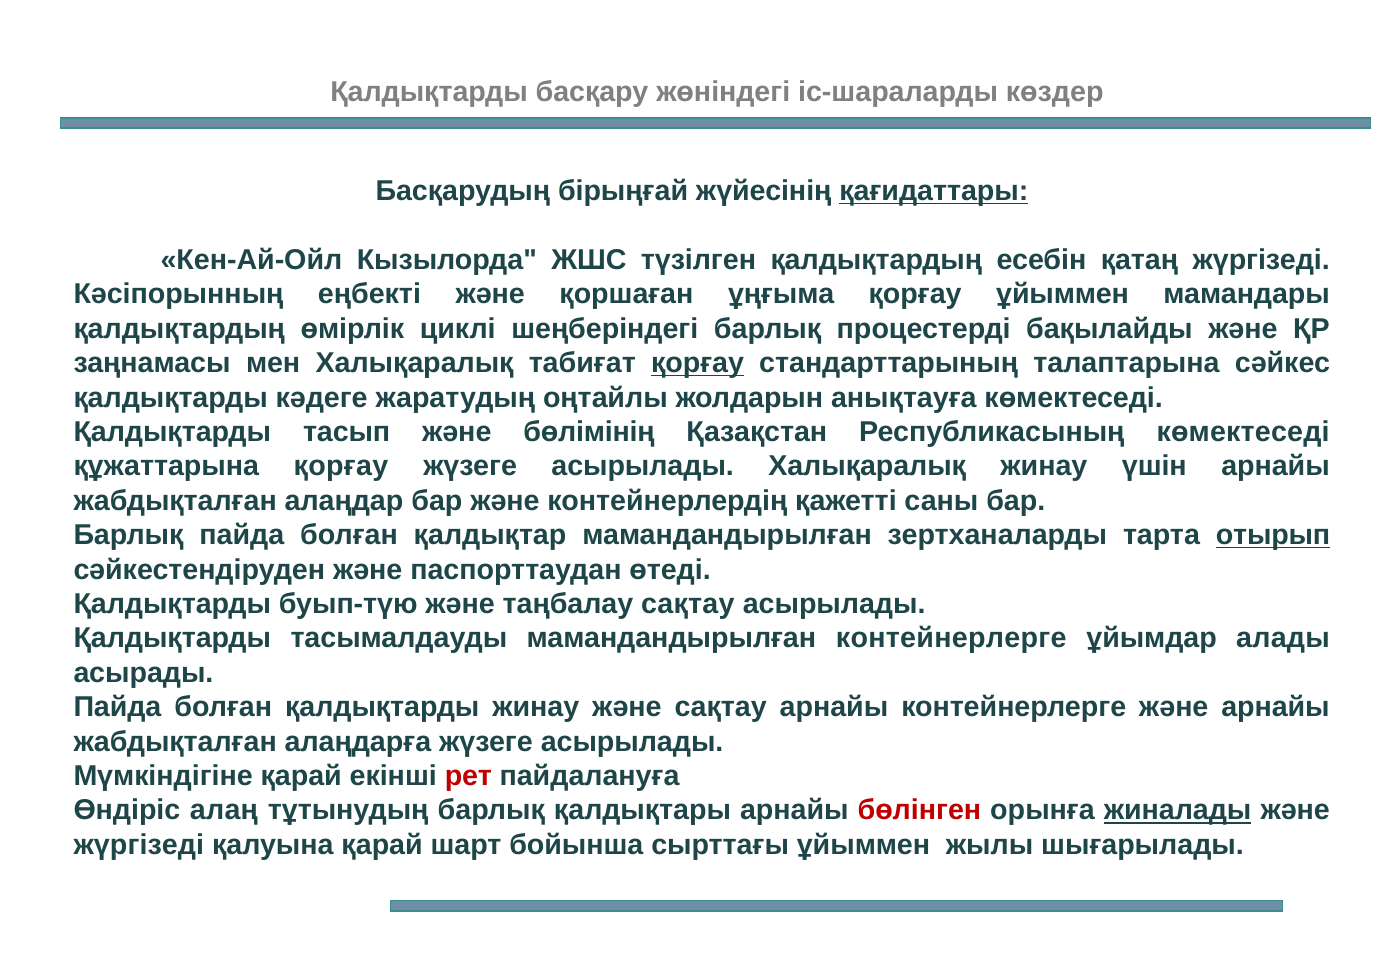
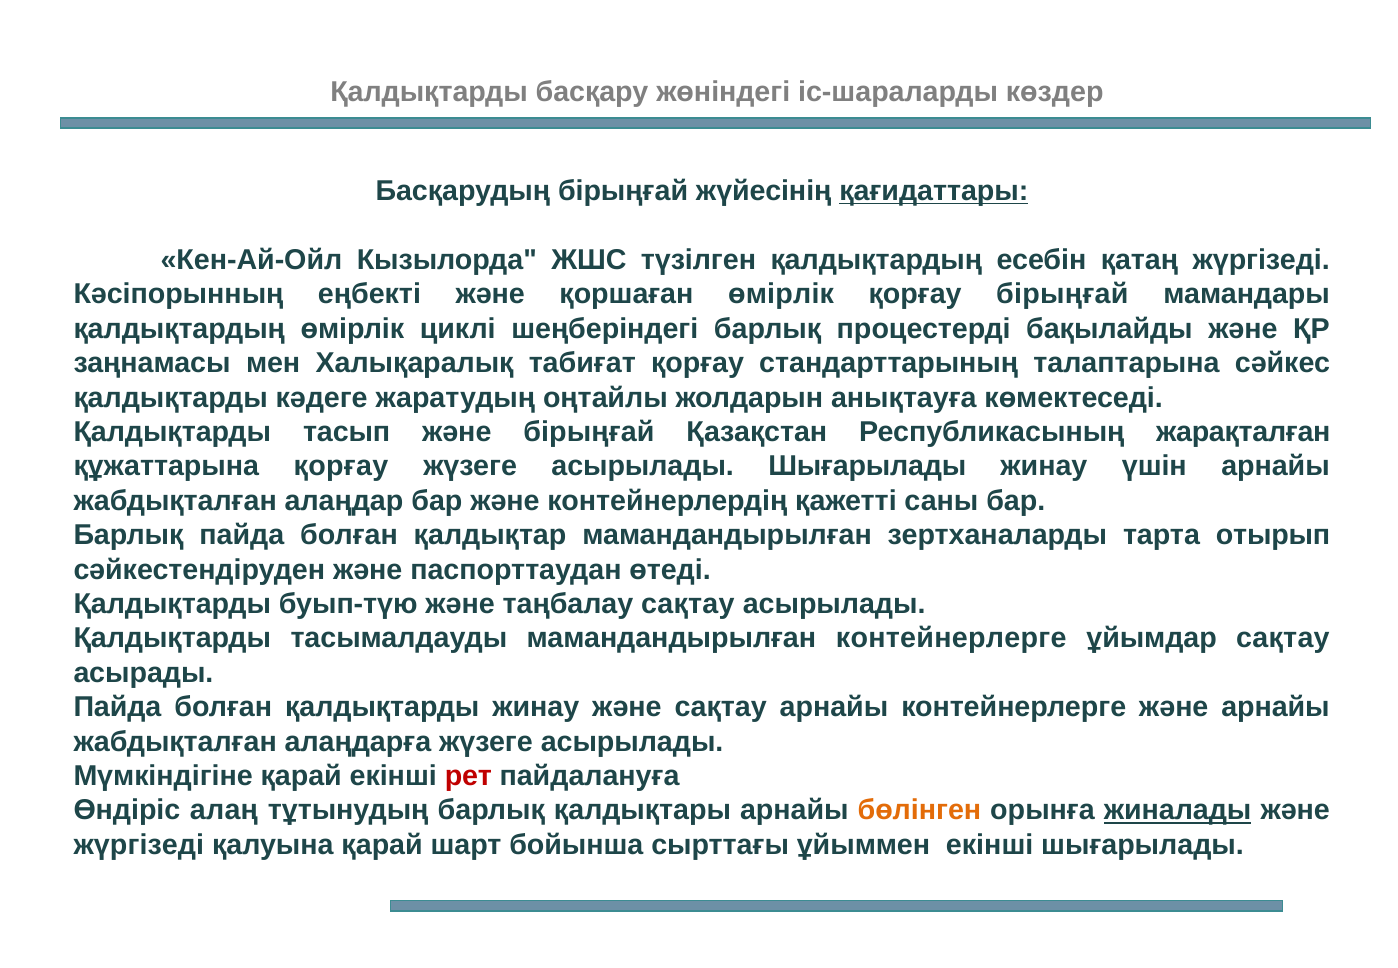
қоршаған ұңғыма: ұңғыма -> өмірлік
қорғау ұйыммен: ұйыммен -> бірыңғай
қорғау at (698, 363) underline: present -> none
және бөлімінің: бөлімінің -> бірыңғай
Республикасының көмектеседі: көмектеседі -> жарақталған
асырылады Халықаралық: Халықаралық -> Шығарылады
отырып underline: present -> none
ұйымдар алады: алады -> сақтау
бөлінген colour: red -> orange
ұйыммен жылы: жылы -> екінші
